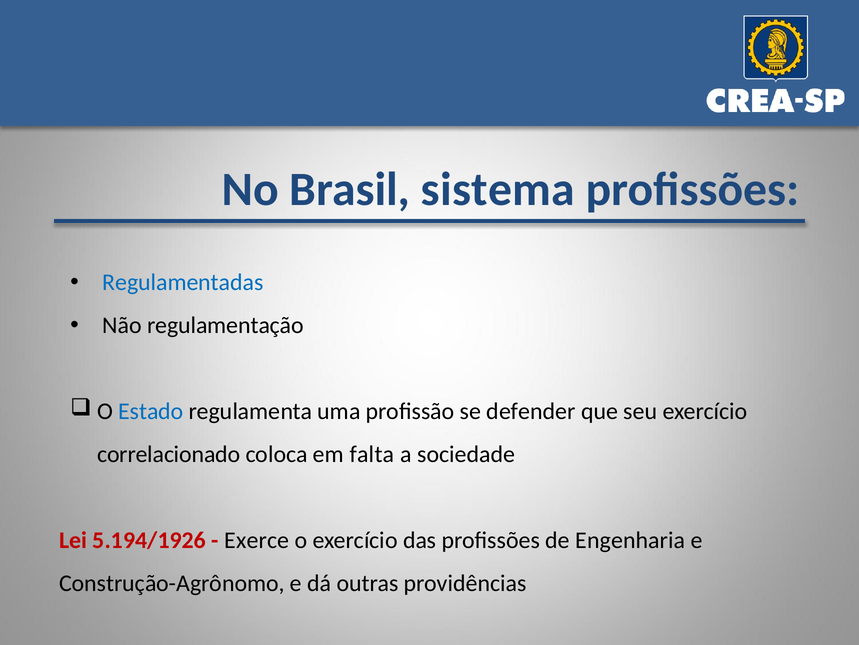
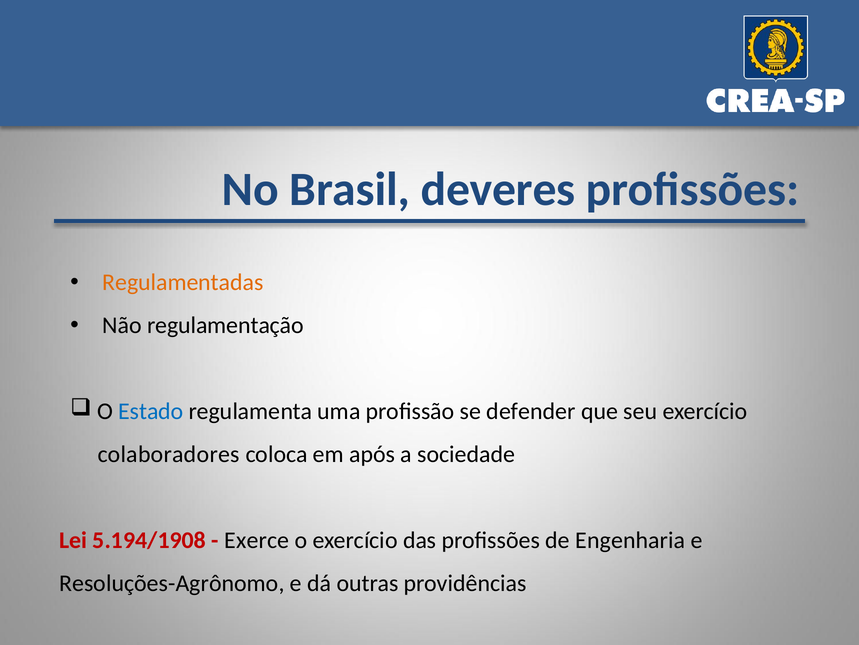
sistema: sistema -> deveres
Regulamentadas colour: blue -> orange
correlacionado: correlacionado -> colaboradores
falta: falta -> após
5.194/1926: 5.194/1926 -> 5.194/1908
Construção-Agrônomo: Construção-Agrônomo -> Resoluções-Agrônomo
